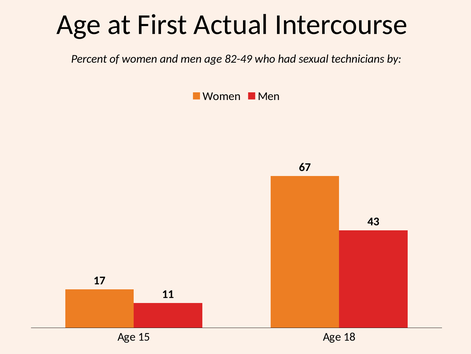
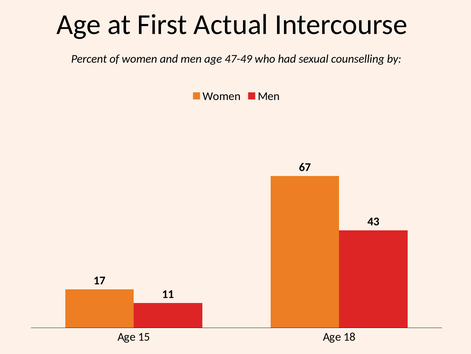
82-49: 82-49 -> 47-49
technicians: technicians -> counselling
